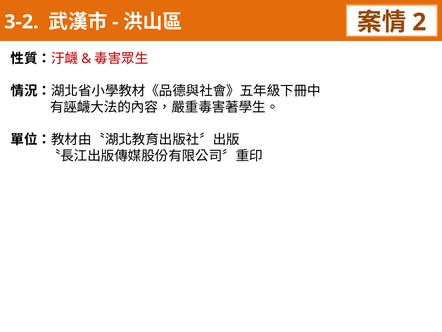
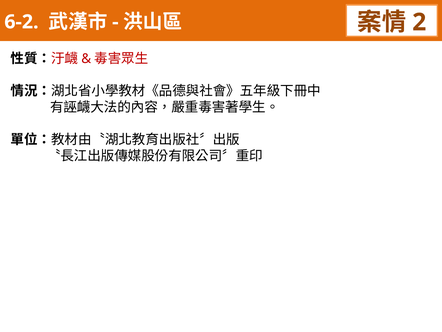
3-2: 3-2 -> 6-2
